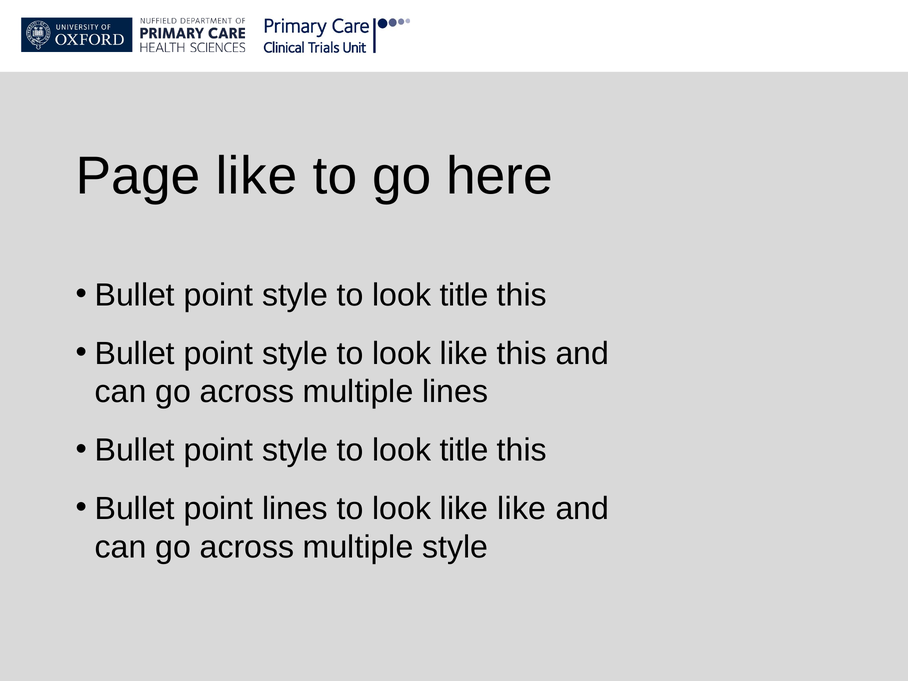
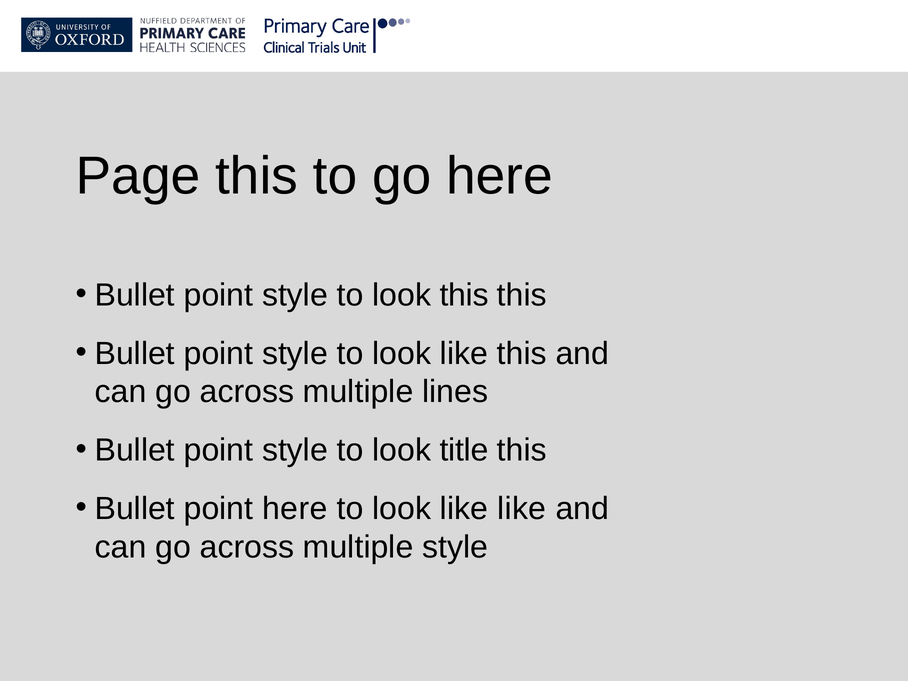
Page like: like -> this
title at (464, 295): title -> this
point lines: lines -> here
